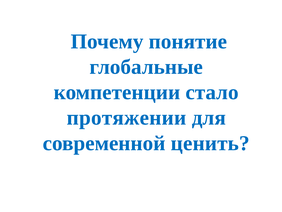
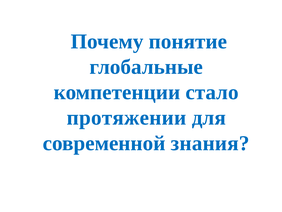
ценить: ценить -> знания
